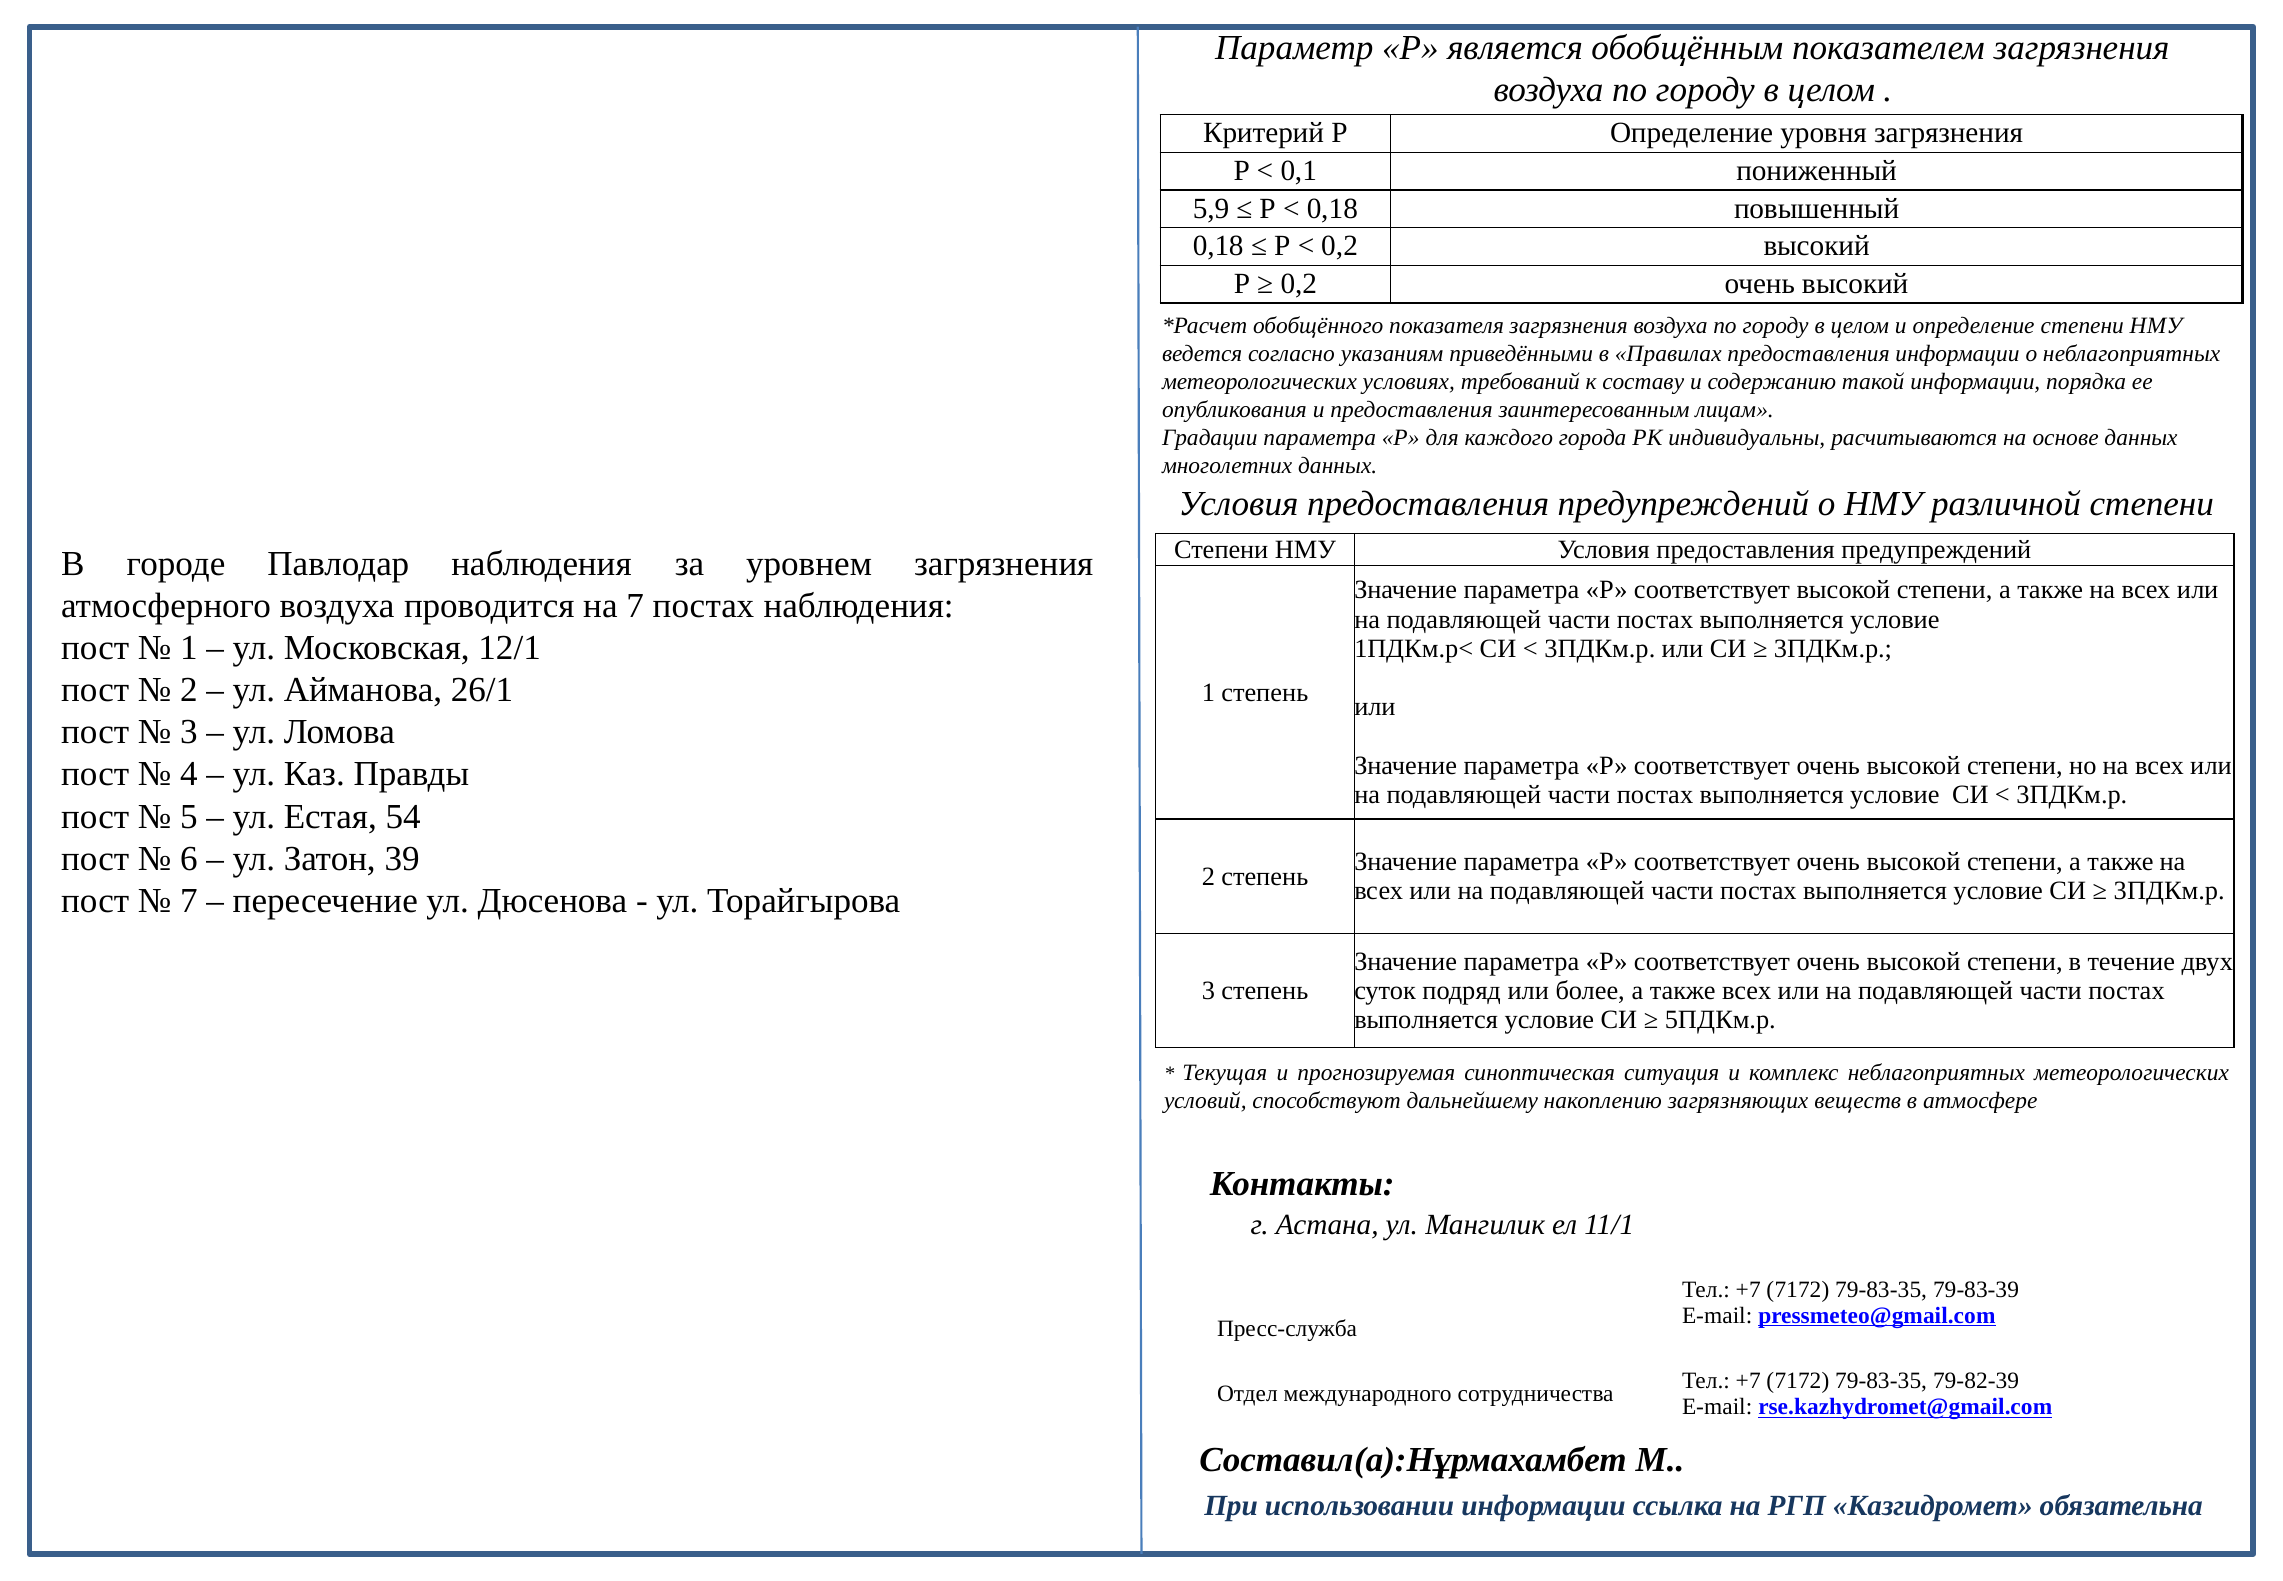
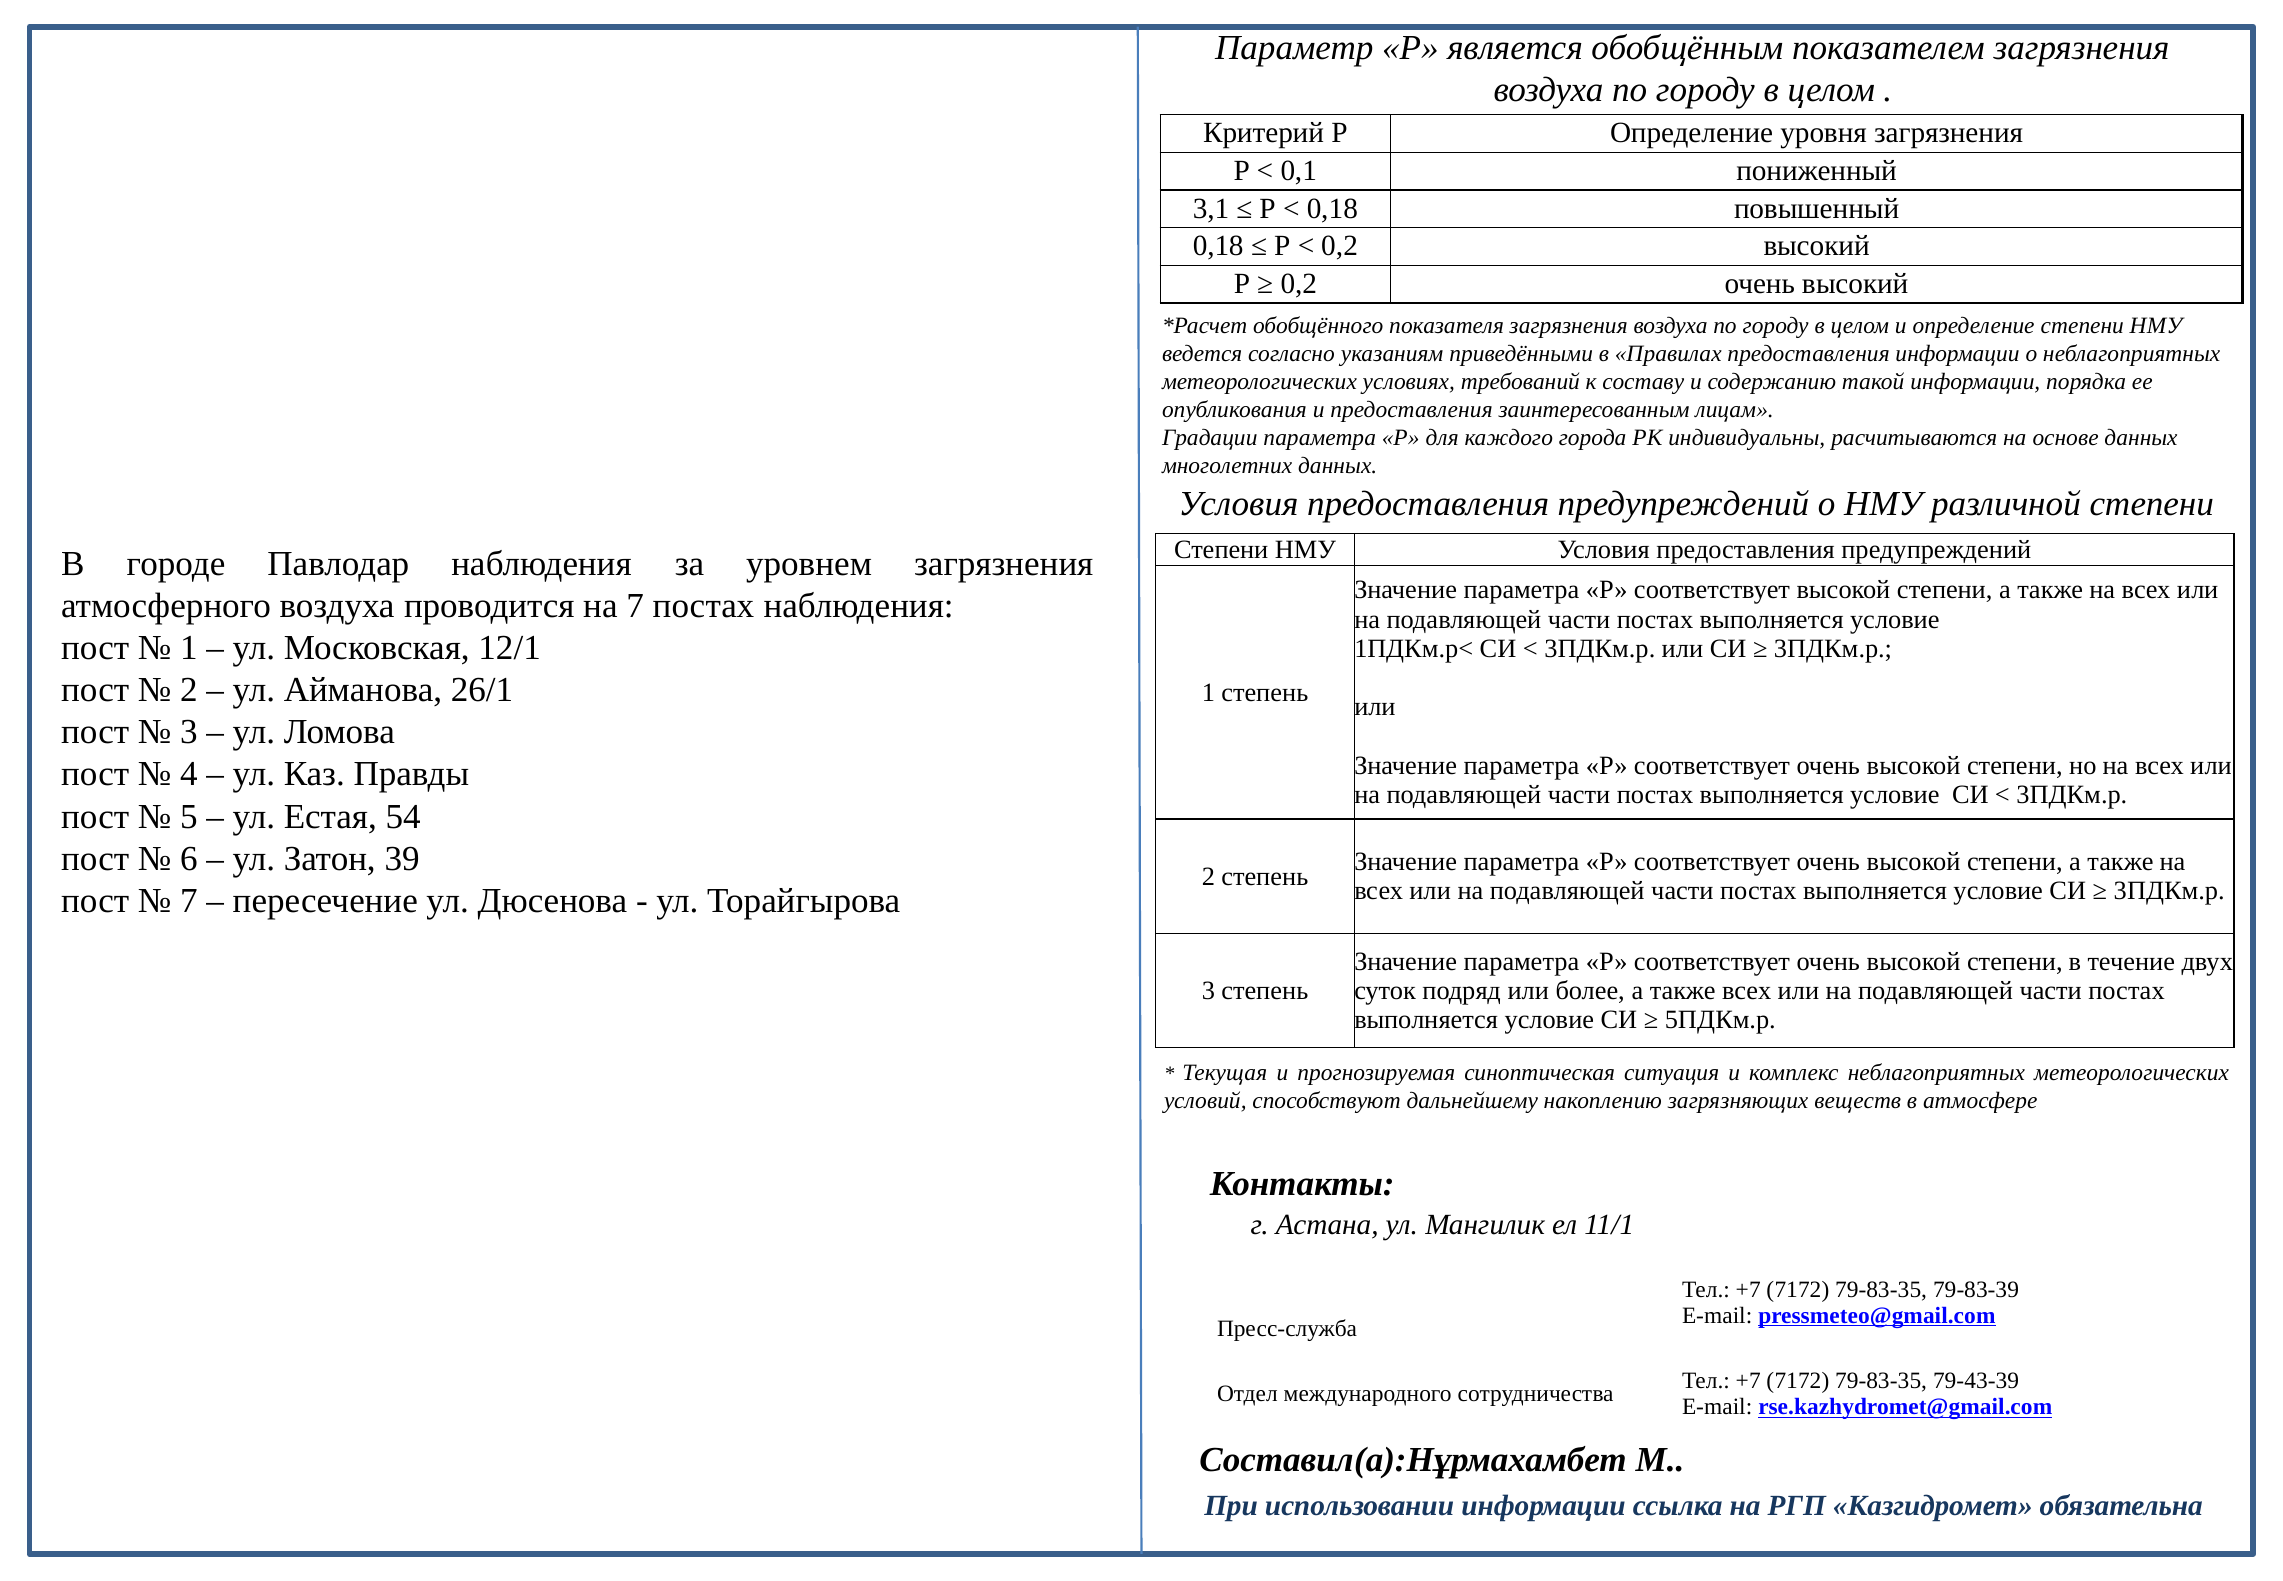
5,9: 5,9 -> 3,1
79-82-39: 79-82-39 -> 79-43-39
